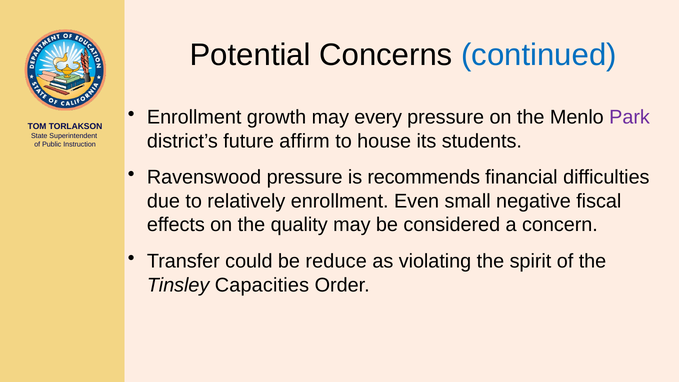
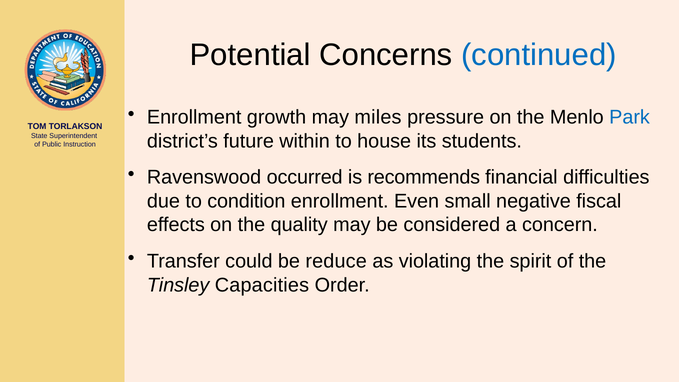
every: every -> miles
Park colour: purple -> blue
affirm: affirm -> within
Ravenswood pressure: pressure -> occurred
relatively: relatively -> condition
